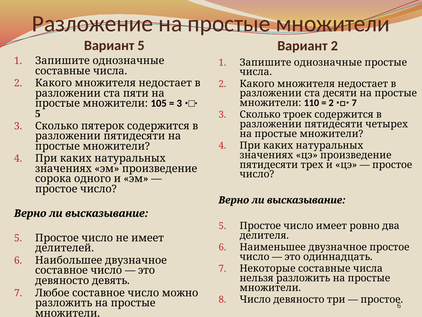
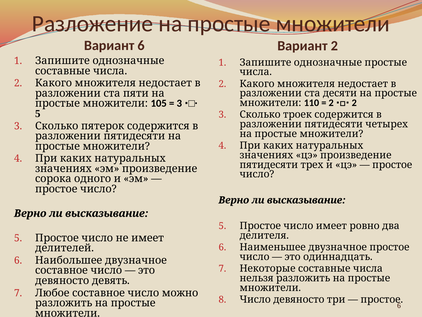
Вариант 5: 5 -> 6
7 at (354, 103): 7 -> 2
